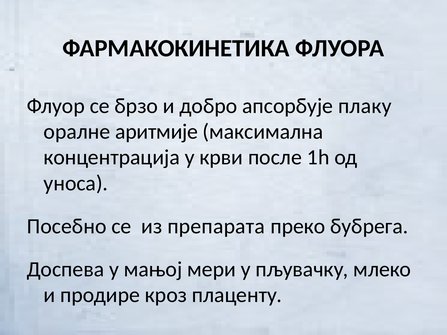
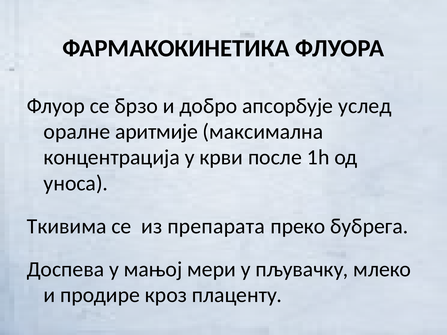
плаку: плаку -> услед
Посебно: Посебно -> Ткивима
